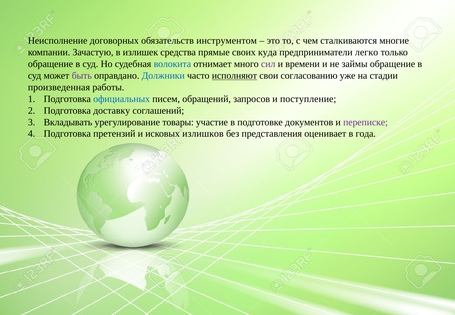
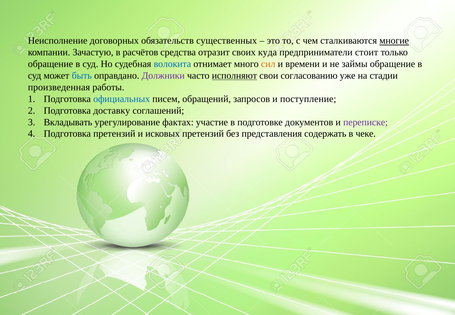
инструментом: инструментом -> существенных
многие underline: none -> present
излишек: излишек -> расчётов
прямые: прямые -> отразит
легко: легко -> стоит
сил colour: purple -> orange
быть colour: purple -> blue
Должники colour: blue -> purple
товары: товары -> фактах
исковых излишков: излишков -> претензий
оценивает: оценивает -> содержать
года: года -> чеке
